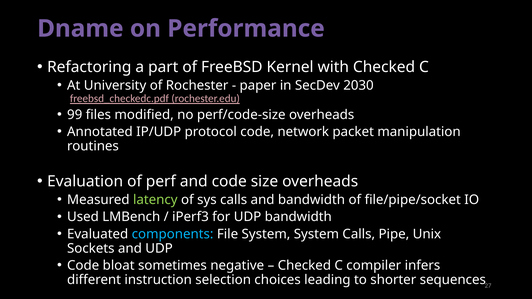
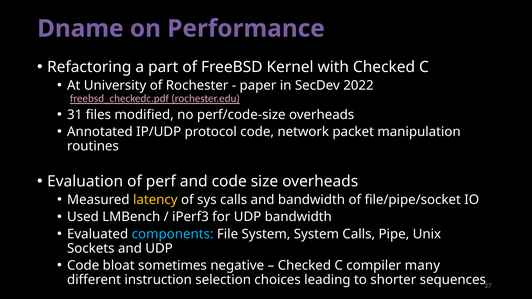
2030: 2030 -> 2022
99: 99 -> 31
latency colour: light green -> yellow
infers: infers -> many
